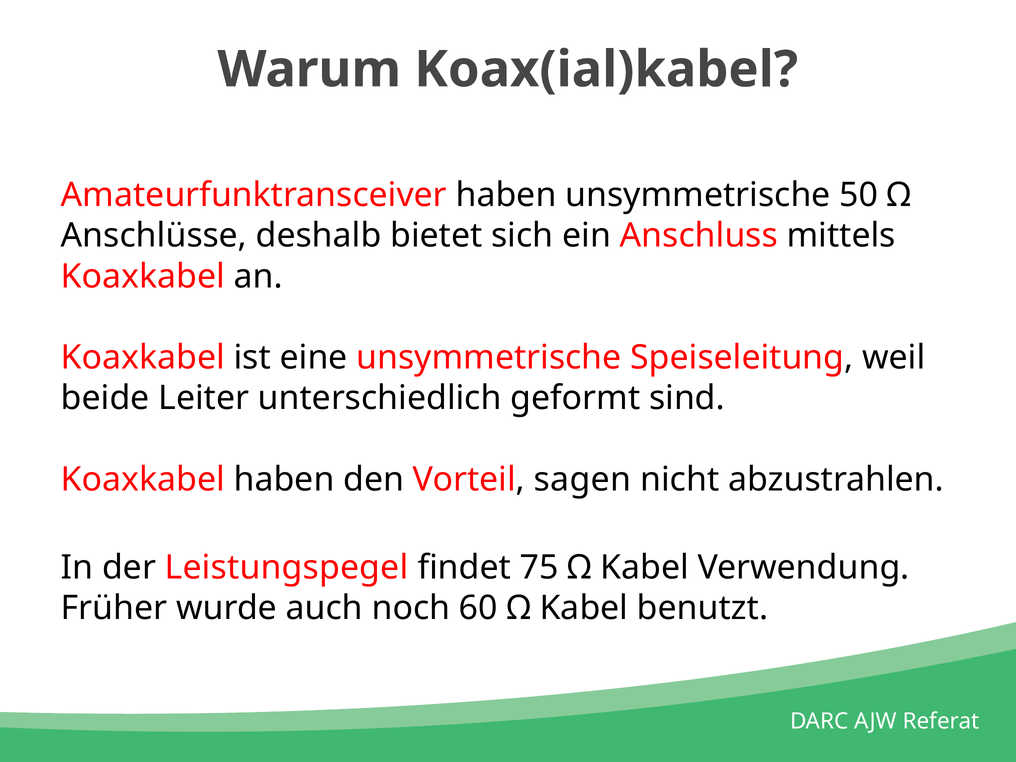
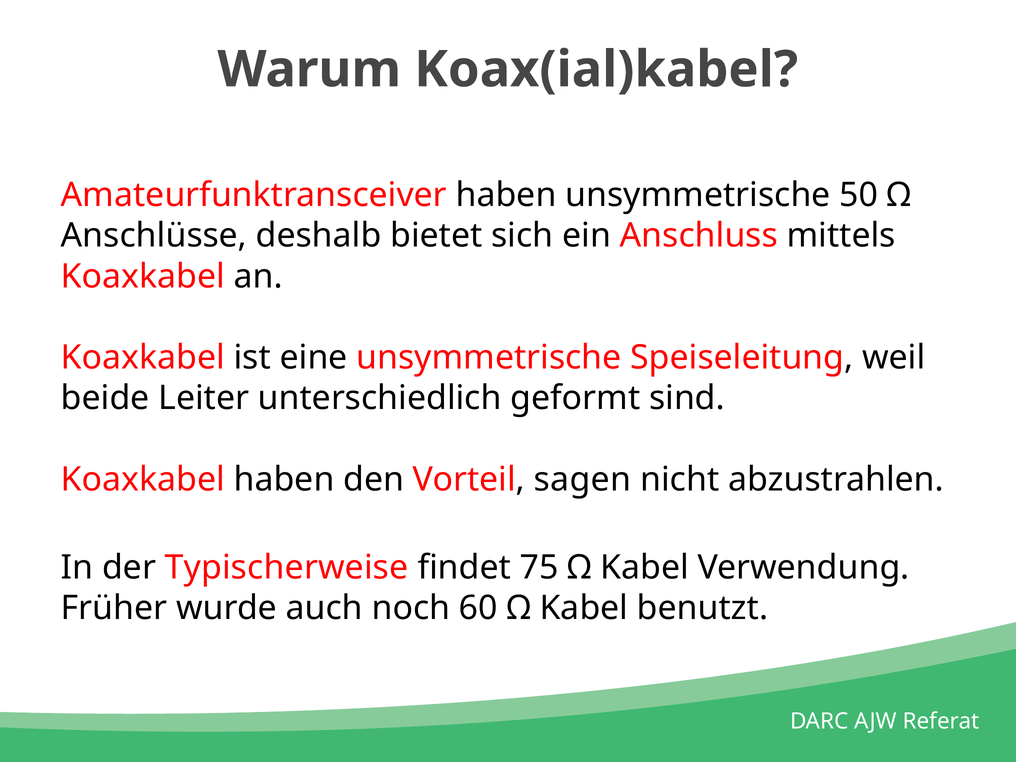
Leistungspegel: Leistungspegel -> Typischerweise
